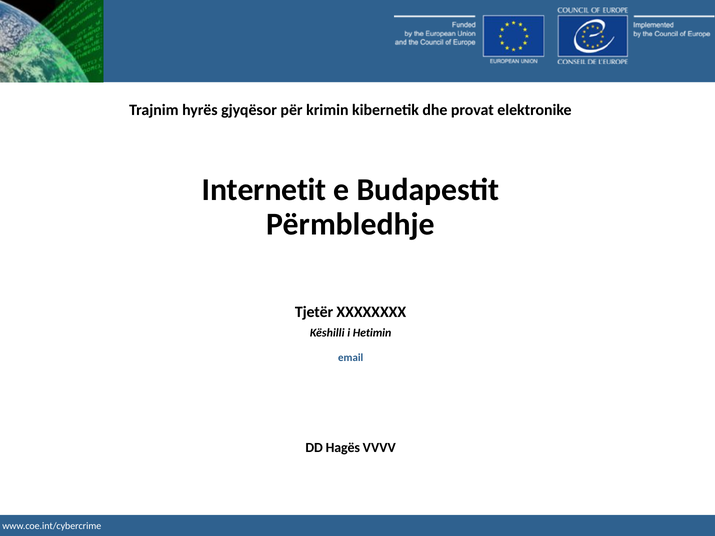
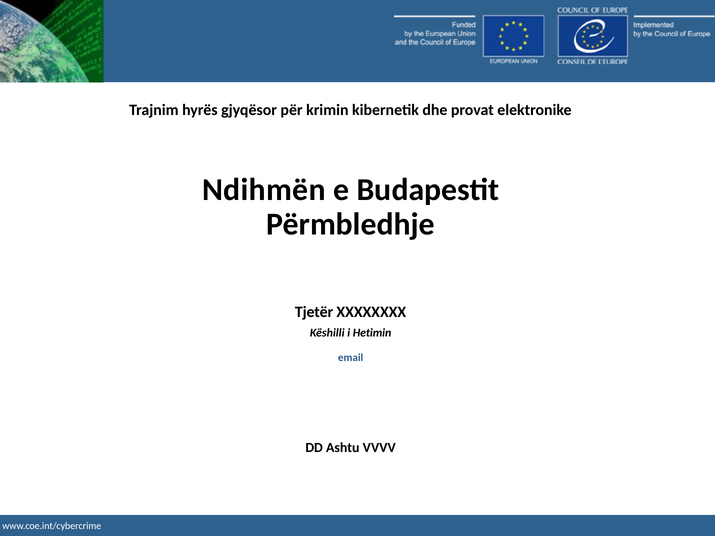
Internetit: Internetit -> Ndihmën
Hagës: Hagës -> Ashtu
